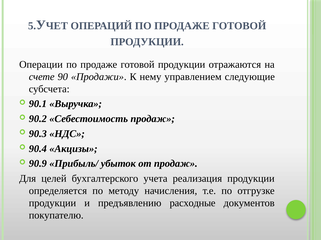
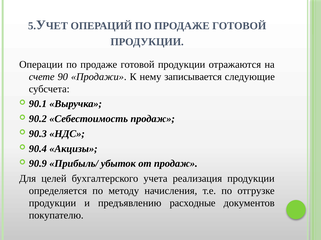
управлением: управлением -> записывается
